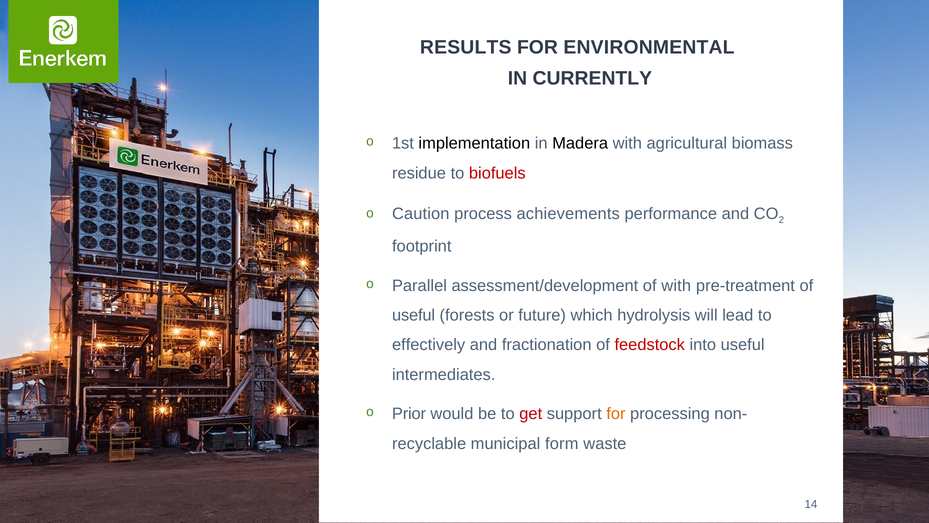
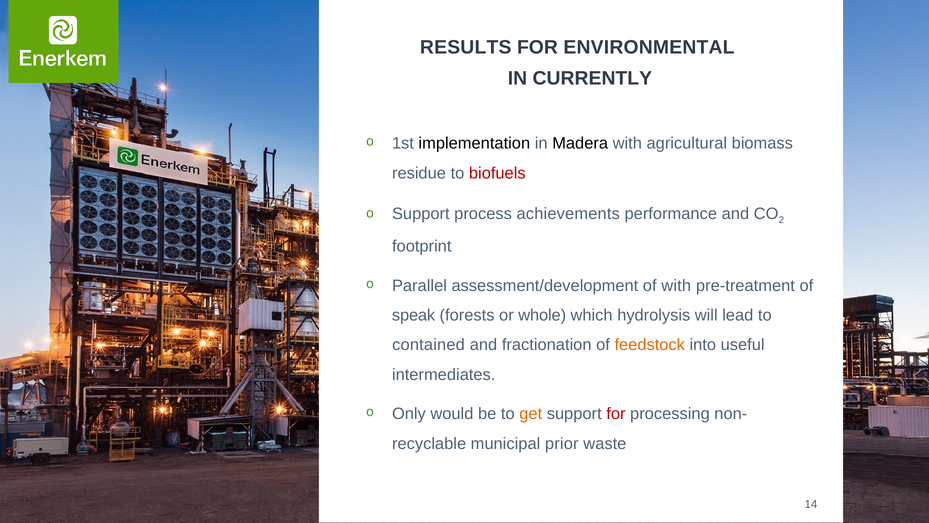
Caution at (421, 214): Caution -> Support
useful at (414, 315): useful -> speak
future: future -> whole
effectively: effectively -> contained
feedstock colour: red -> orange
Prior: Prior -> Only
get colour: red -> orange
for at (616, 414) colour: orange -> red
form: form -> prior
